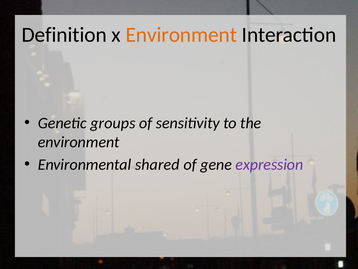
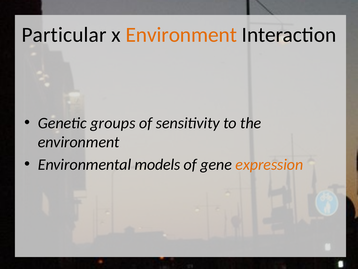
Definition: Definition -> Particular
shared: shared -> models
expression colour: purple -> orange
